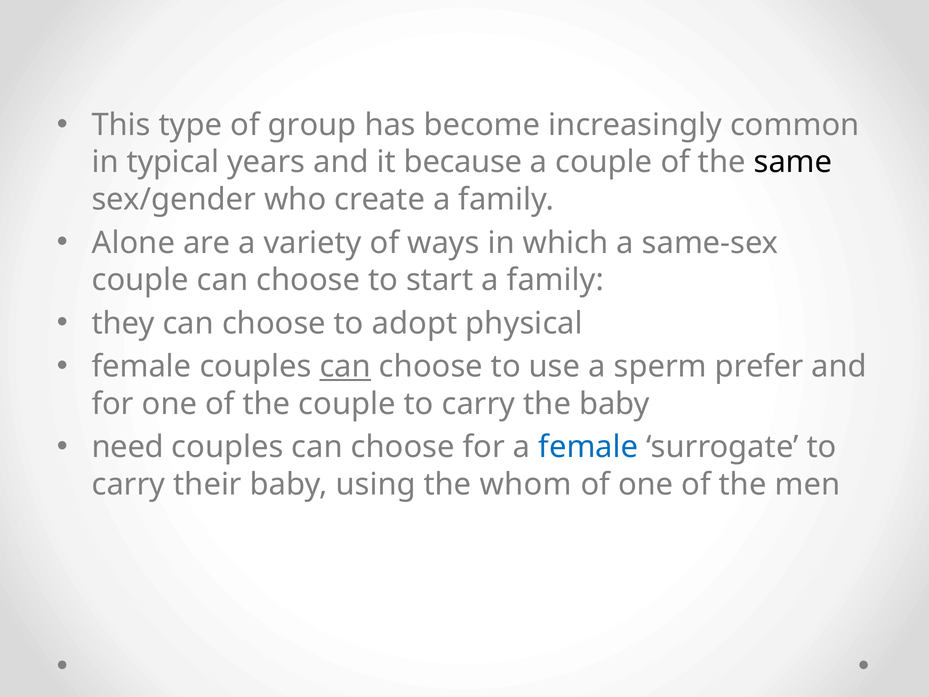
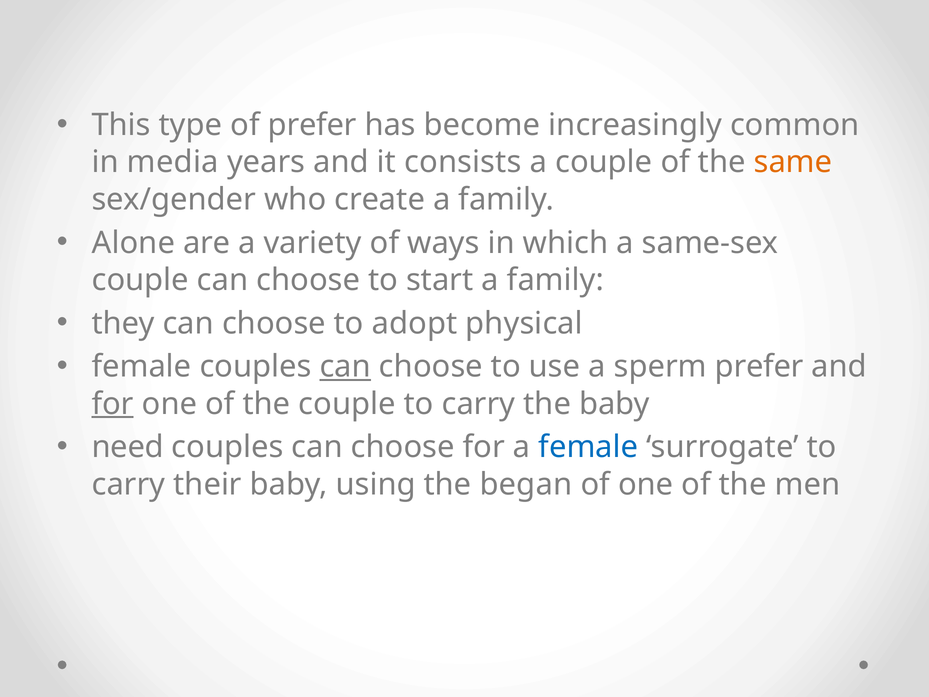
of group: group -> prefer
typical: typical -> media
because: because -> consists
same colour: black -> orange
for at (113, 404) underline: none -> present
whom: whom -> began
